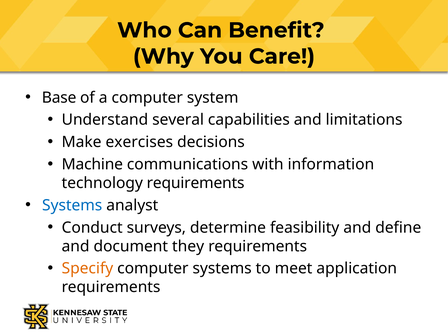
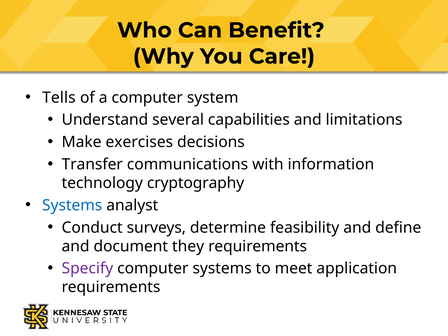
Base: Base -> Tells
Machine: Machine -> Transfer
technology requirements: requirements -> cryptography
Specify colour: orange -> purple
